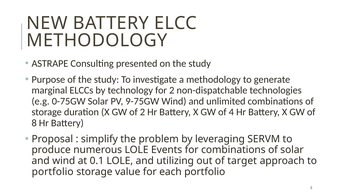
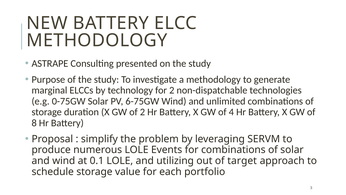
9-75GW: 9-75GW -> 6-75GW
portfolio at (53, 171): portfolio -> schedule
